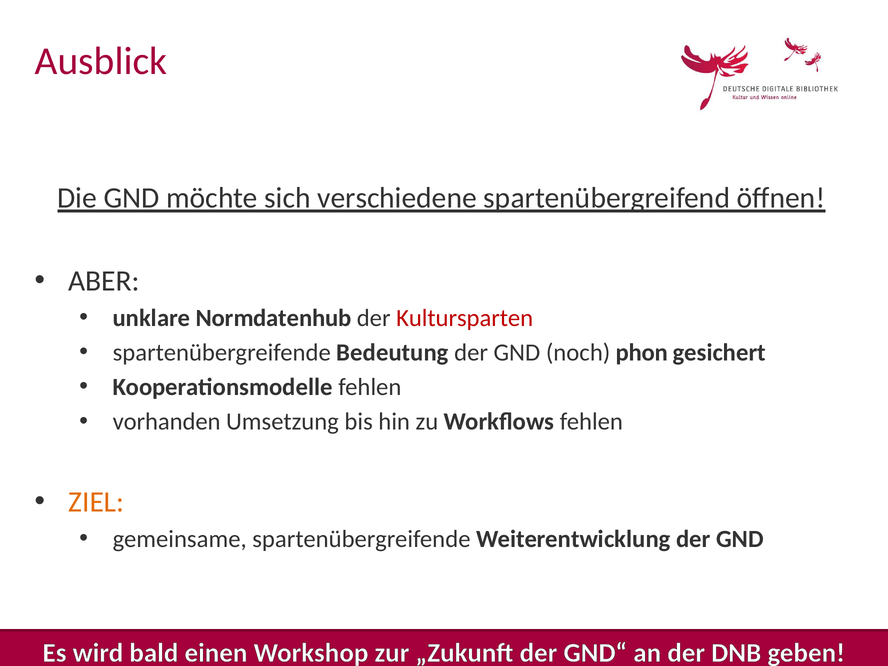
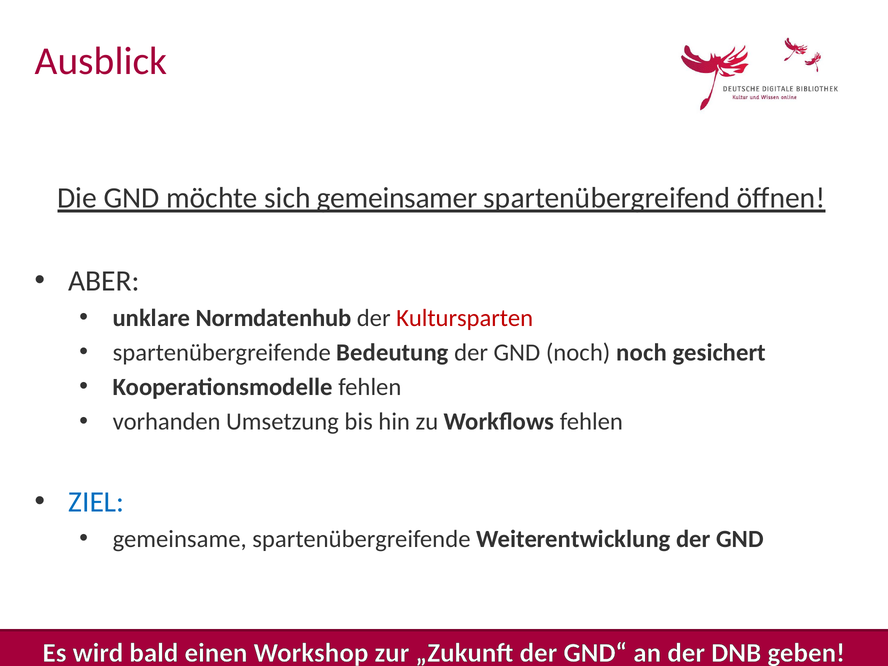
verschiedene: verschiedene -> gemeinsamer
noch phon: phon -> noch
ZIEL colour: orange -> blue
